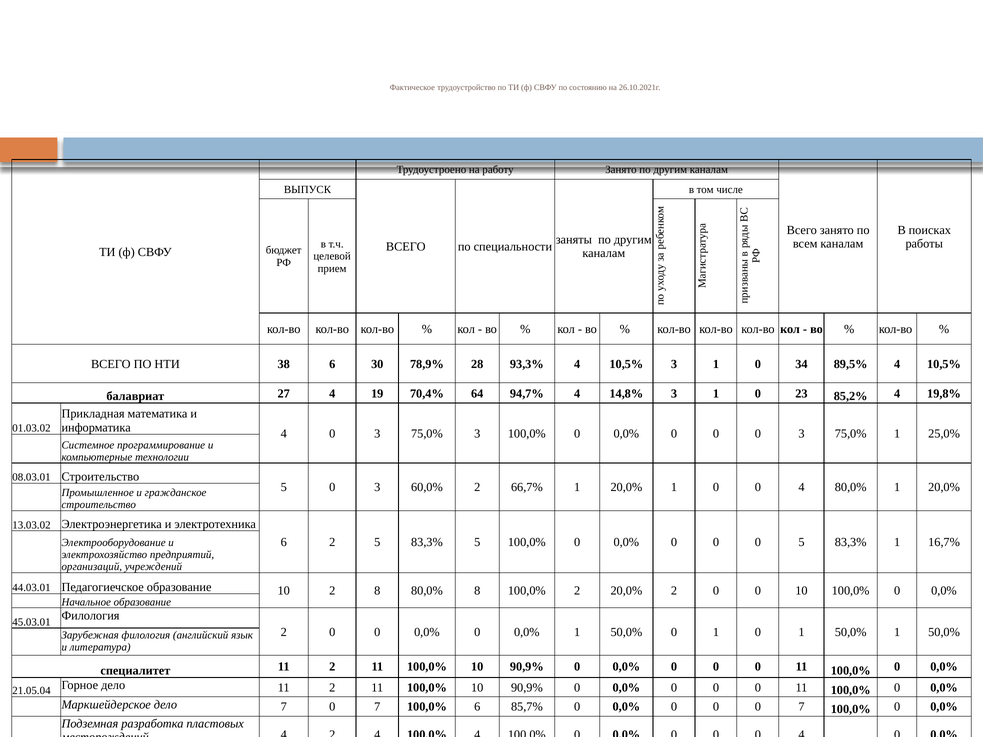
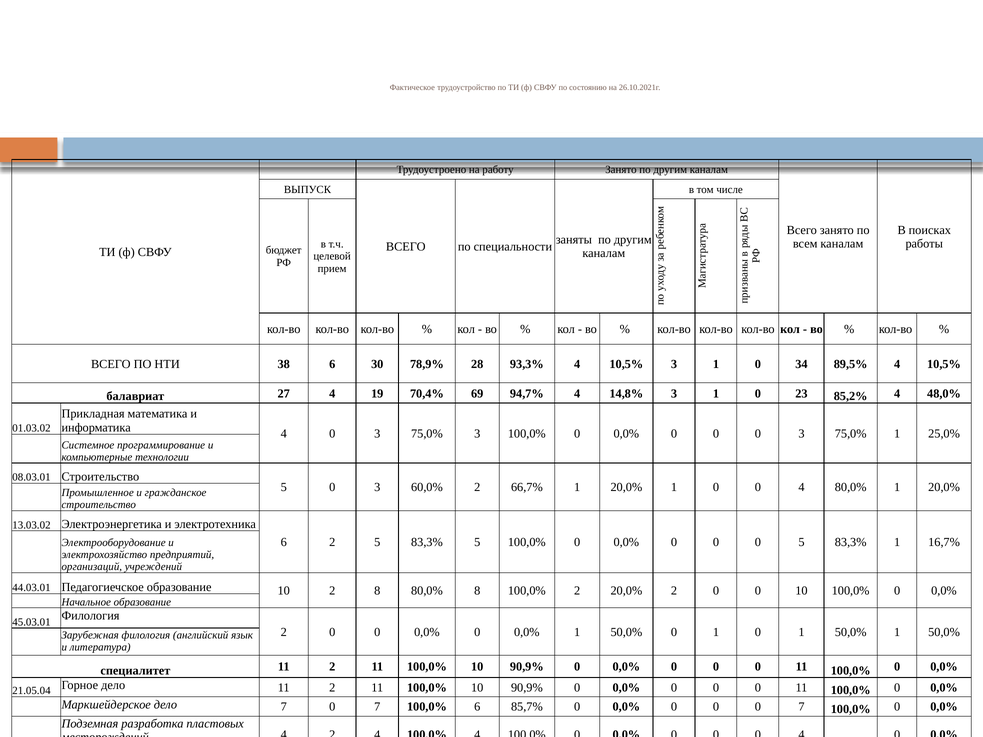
64: 64 -> 69
19,8%: 19,8% -> 48,0%
